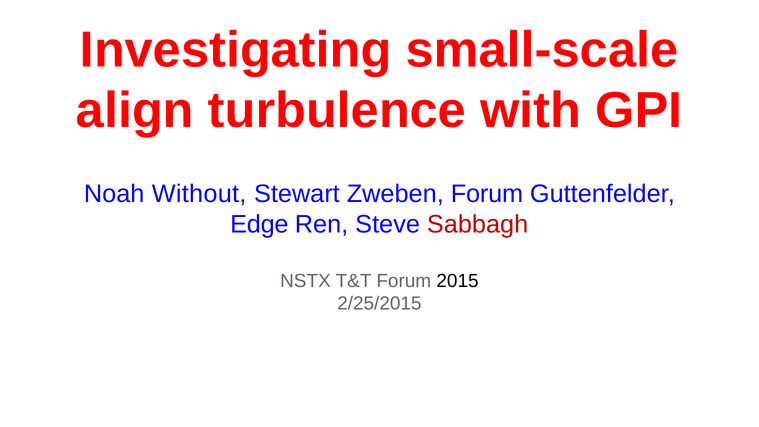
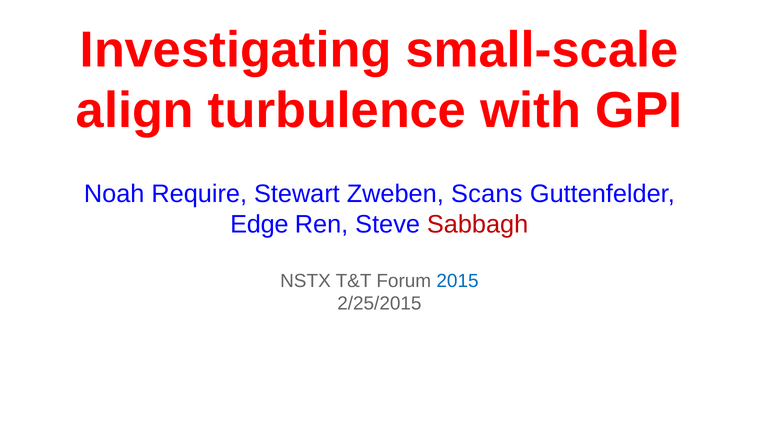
Without: Without -> Require
Zweben Forum: Forum -> Scans
2015 colour: black -> blue
